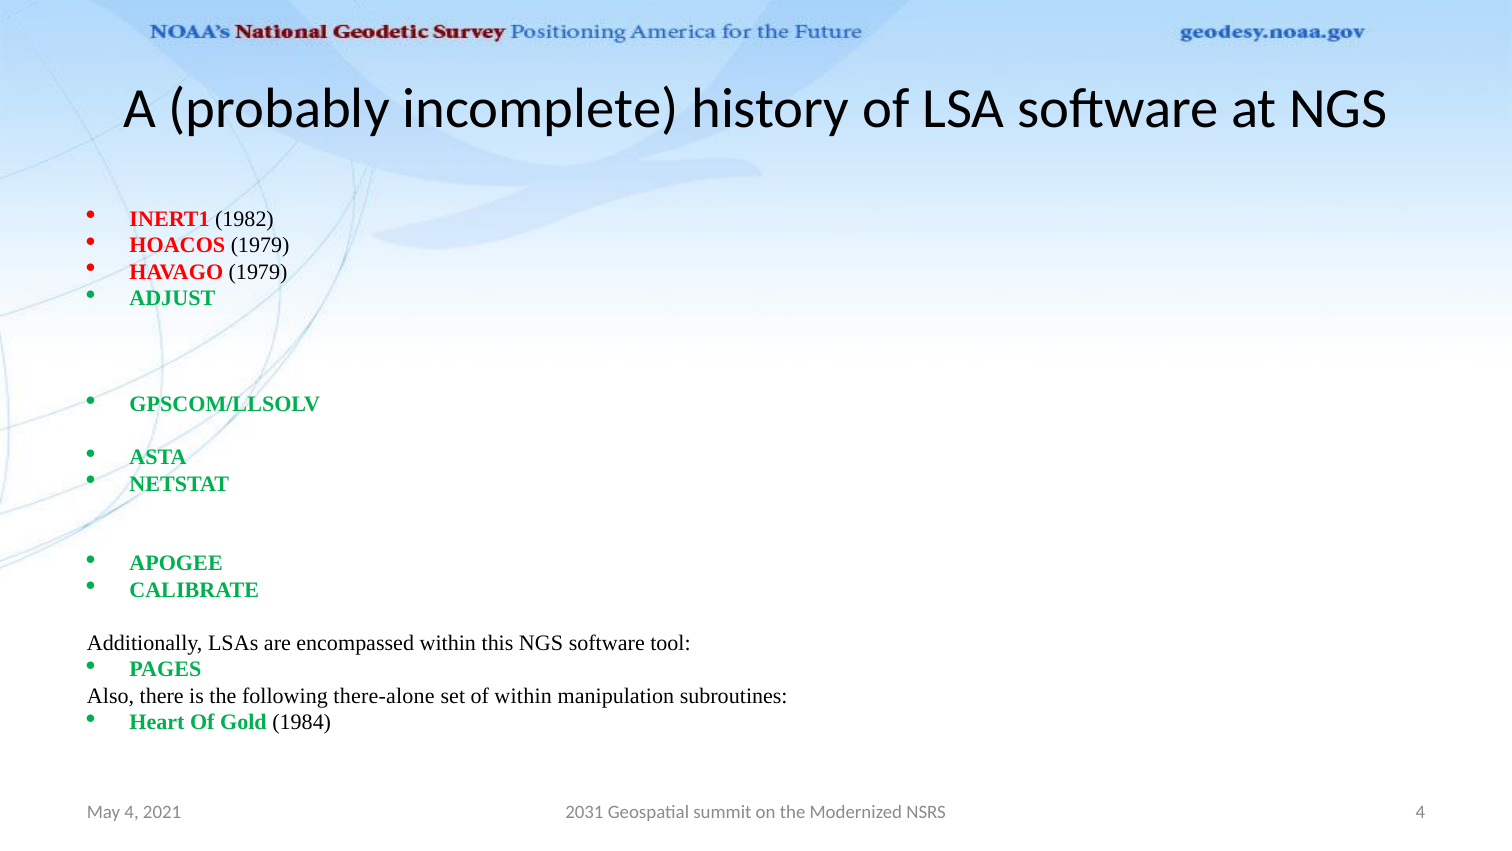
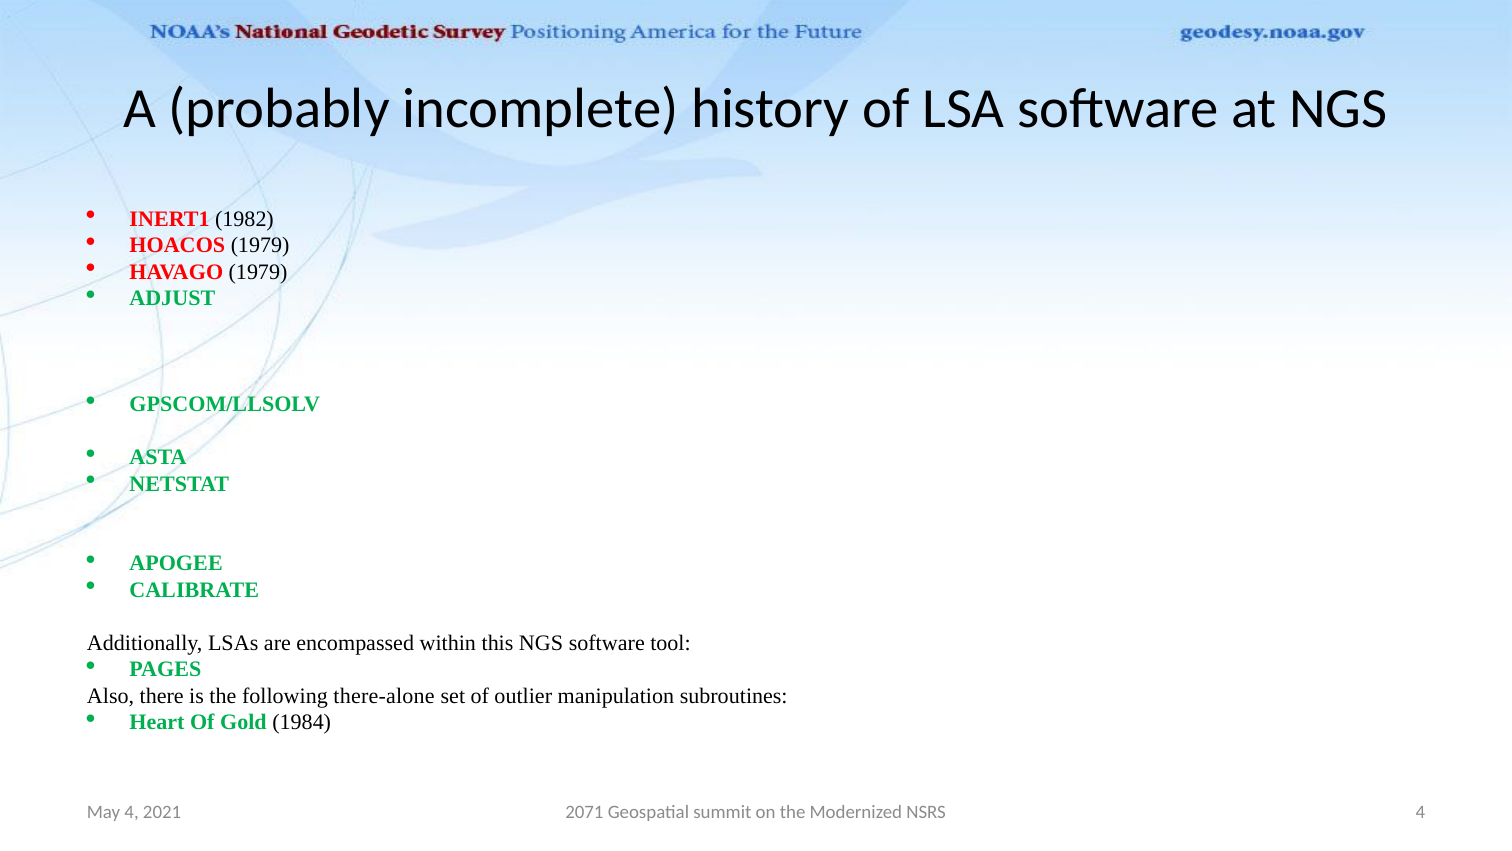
of within: within -> outlier
2031: 2031 -> 2071
